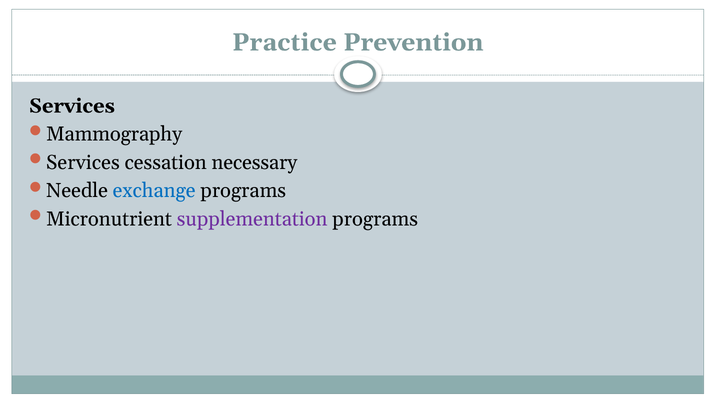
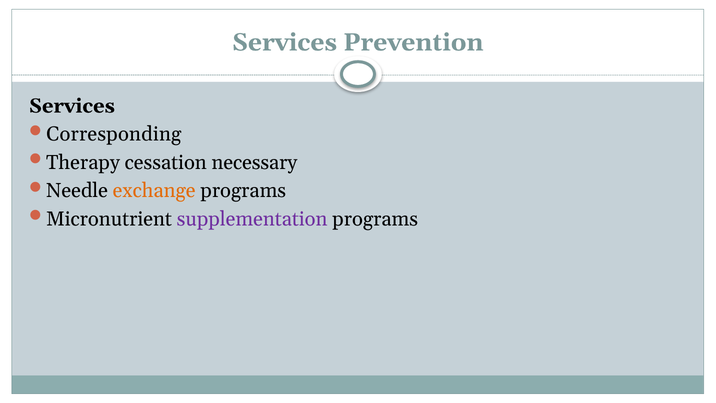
Practice at (284, 42): Practice -> Services
Mammography: Mammography -> Corresponding
Services at (83, 162): Services -> Therapy
exchange colour: blue -> orange
